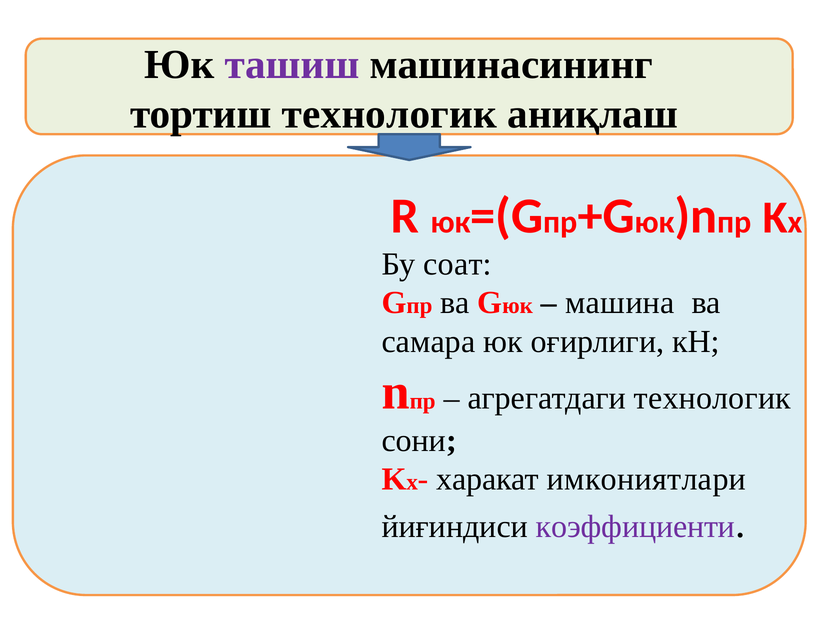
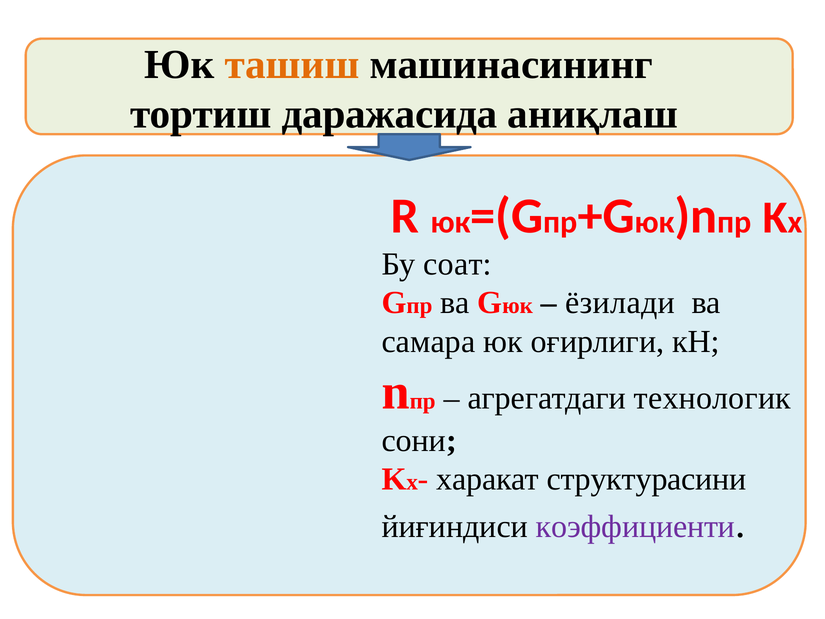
ташиш colour: purple -> orange
тортиш технологик: технологик -> даражасида
машина: машина -> ёзилади
имкониятлари: имкониятлари -> структурасини
